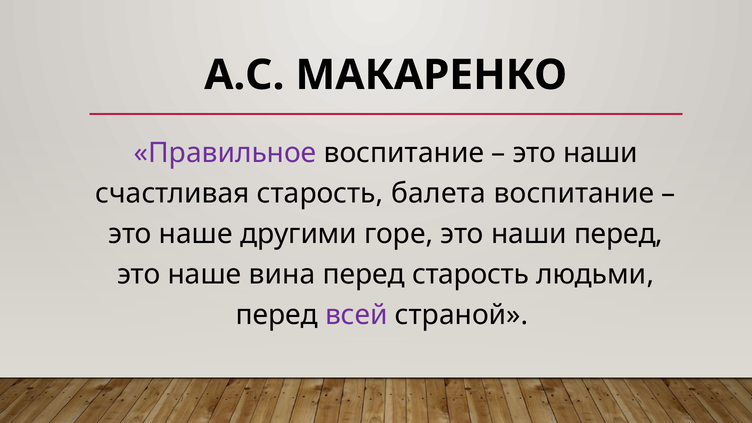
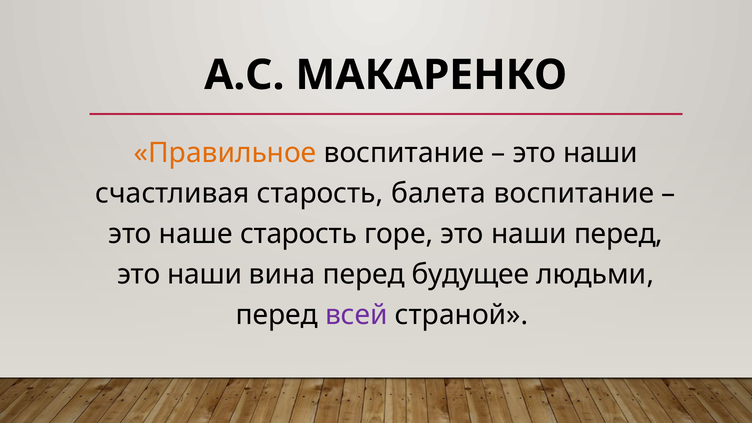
Правильное colour: purple -> orange
наше другими: другими -> старость
наше at (205, 275): наше -> наши
перед старость: старость -> будущее
